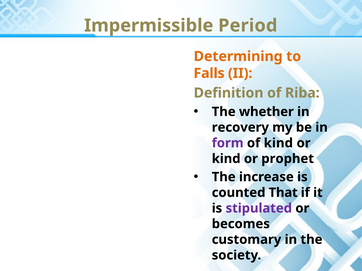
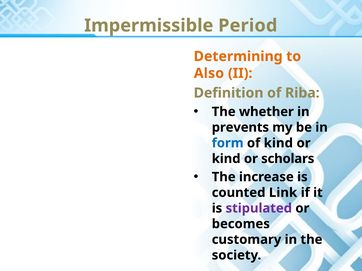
Falls: Falls -> Also
recovery: recovery -> prevents
form colour: purple -> blue
prophet: prophet -> scholars
That: That -> Link
